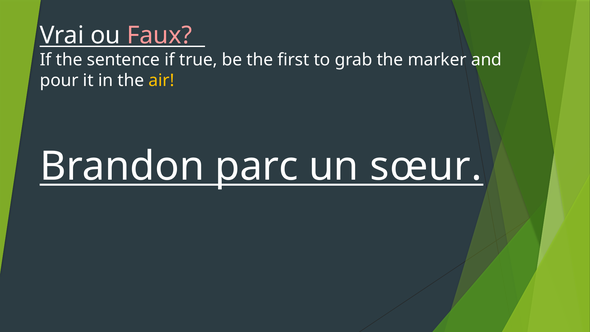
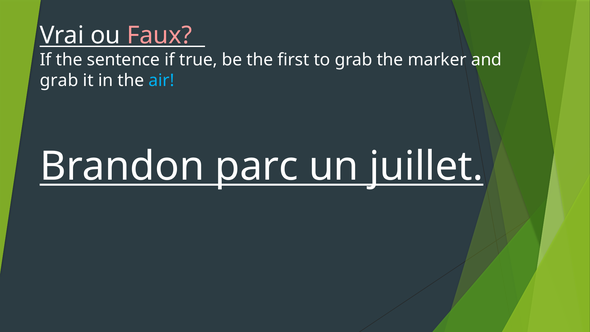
pour at (59, 80): pour -> grab
air colour: yellow -> light blue
sœur: sœur -> juillet
